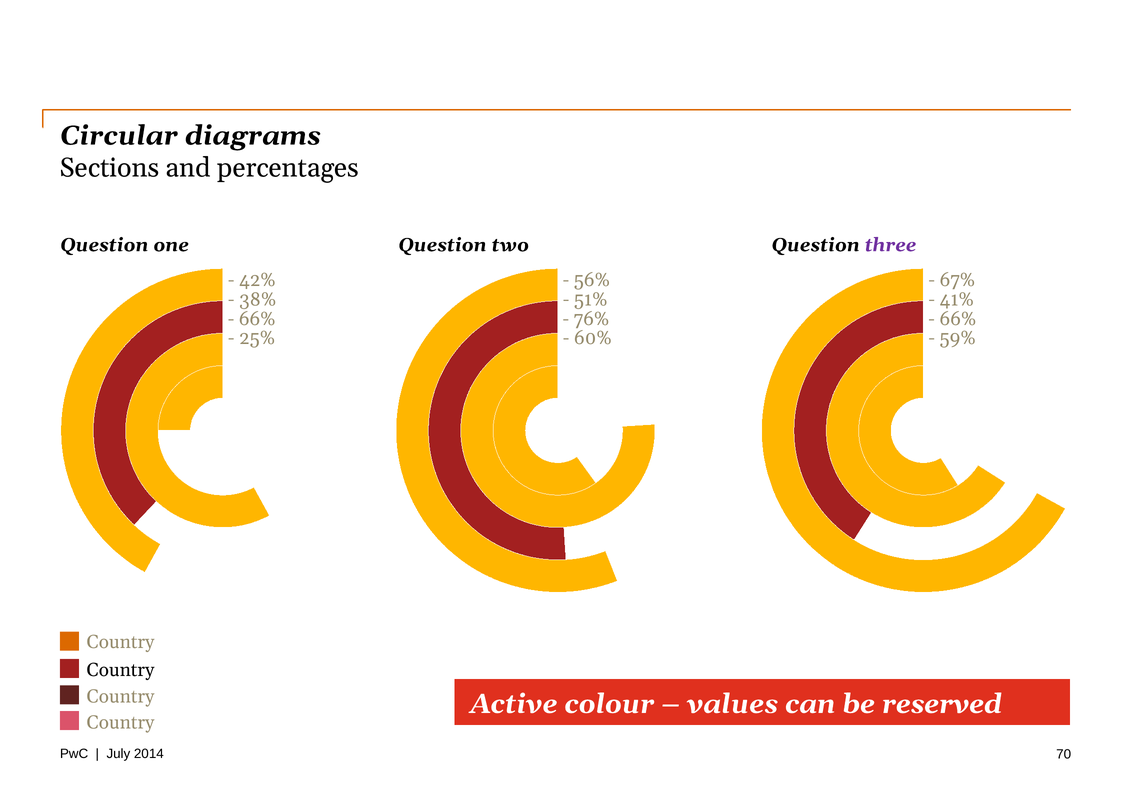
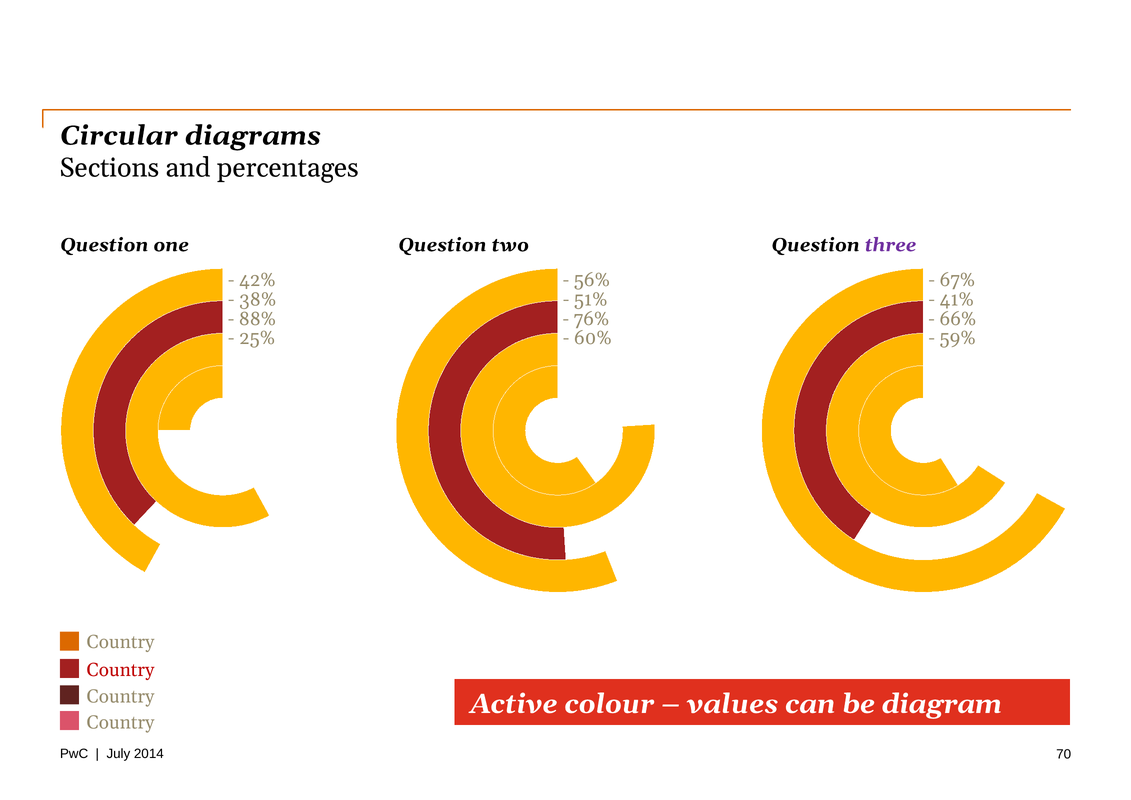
66% at (257, 319): 66% -> 88%
Country at (121, 670) colour: black -> red
reserved: reserved -> diagram
